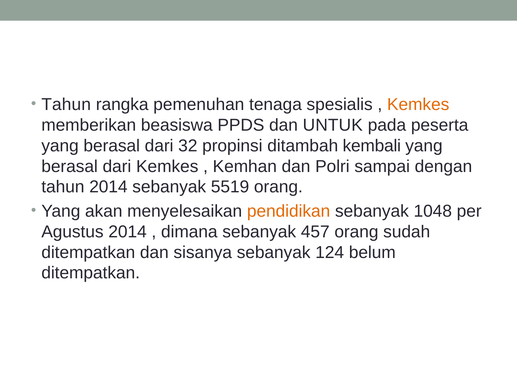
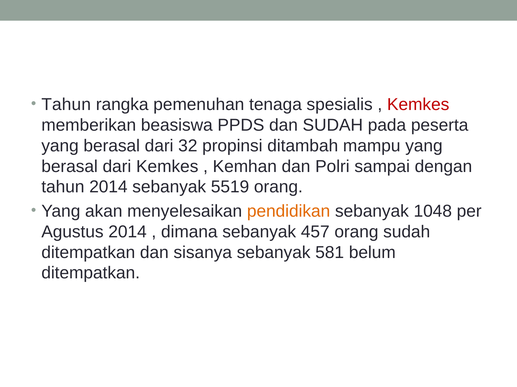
Kemkes at (418, 105) colour: orange -> red
dan UNTUK: UNTUK -> SUDAH
kembali: kembali -> mampu
124: 124 -> 581
